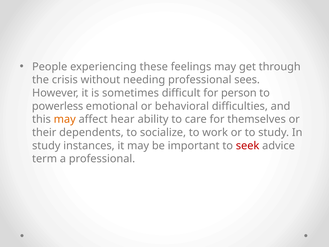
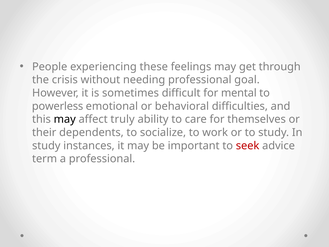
sees: sees -> goal
person: person -> mental
may at (65, 119) colour: orange -> black
hear: hear -> truly
